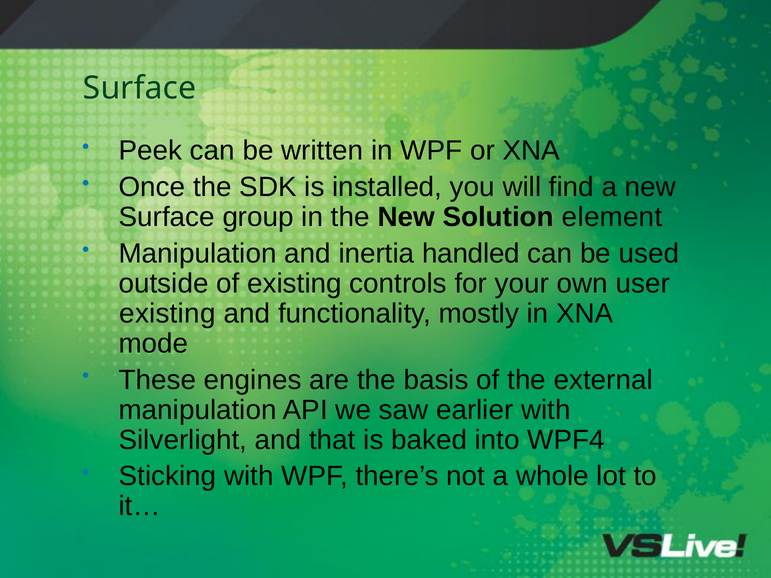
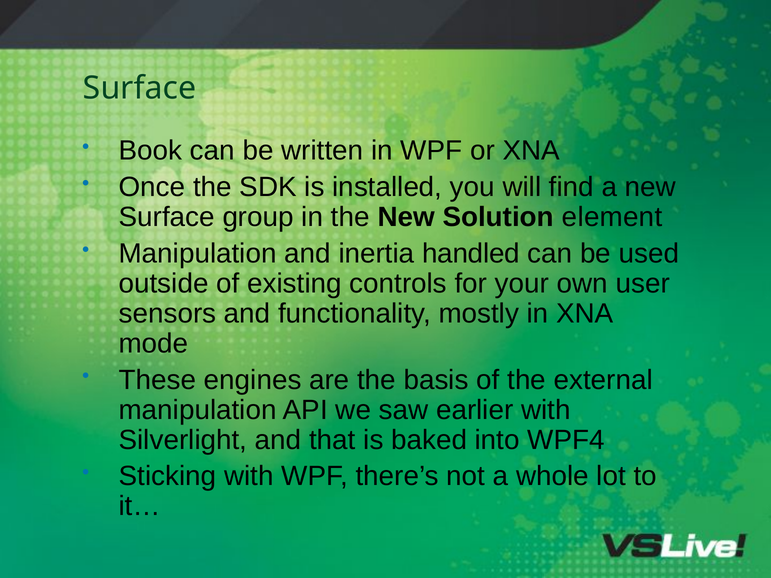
Peek: Peek -> Book
existing at (167, 314): existing -> sensors
